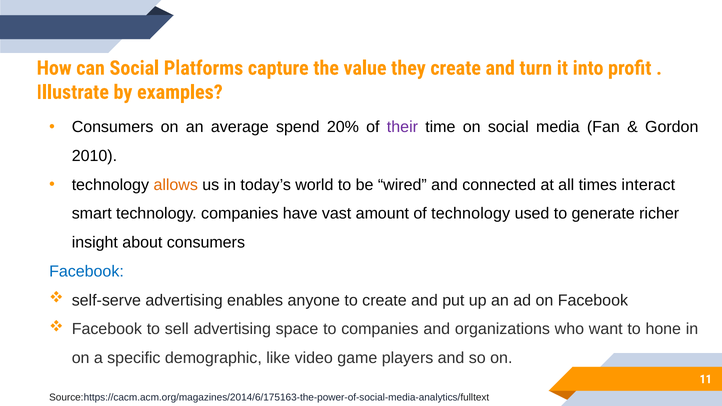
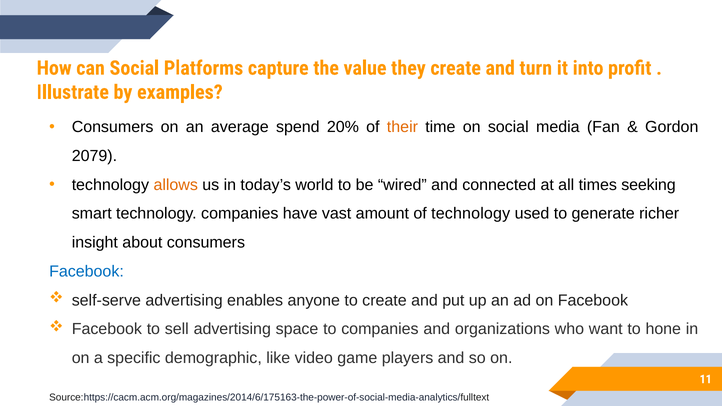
their colour: purple -> orange
2010: 2010 -> 2079
interact: interact -> seeking
